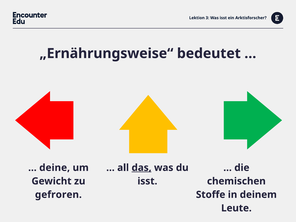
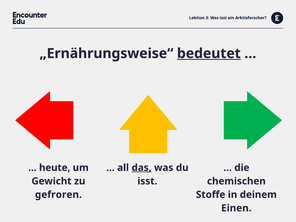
bedeutet underline: none -> present
deine: deine -> heute
Leute: Leute -> Einen
